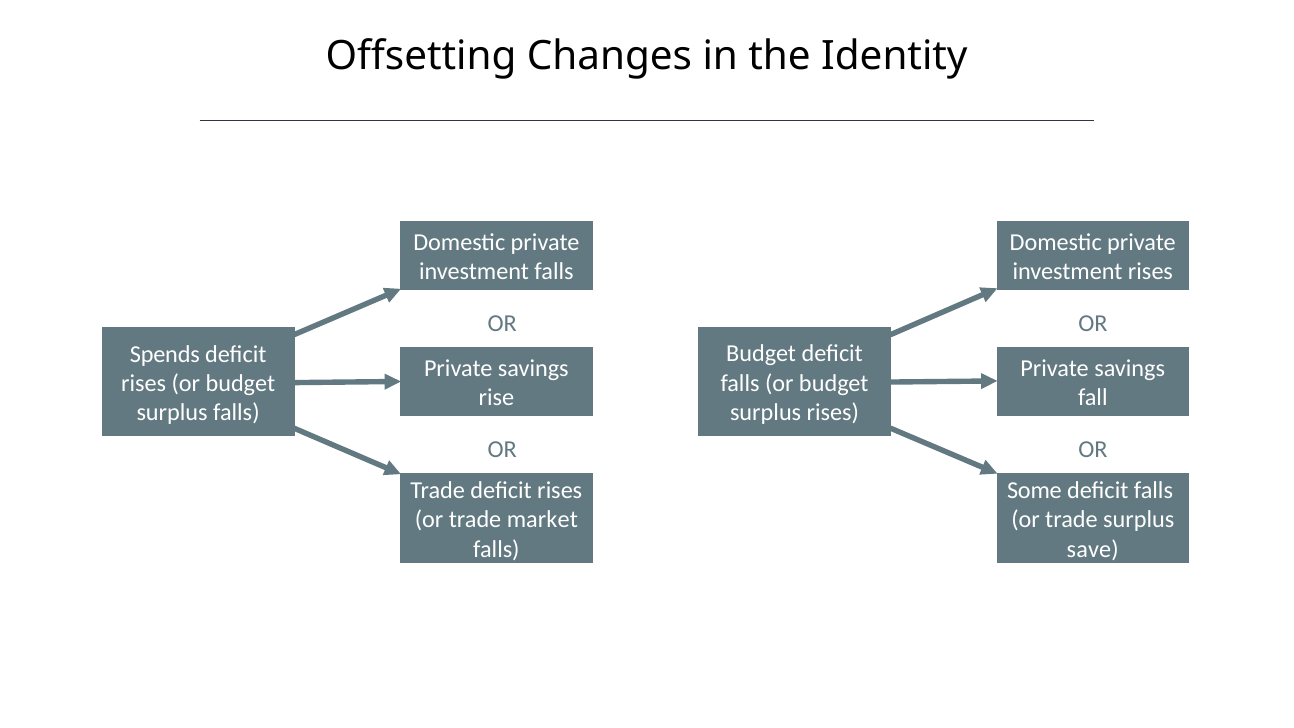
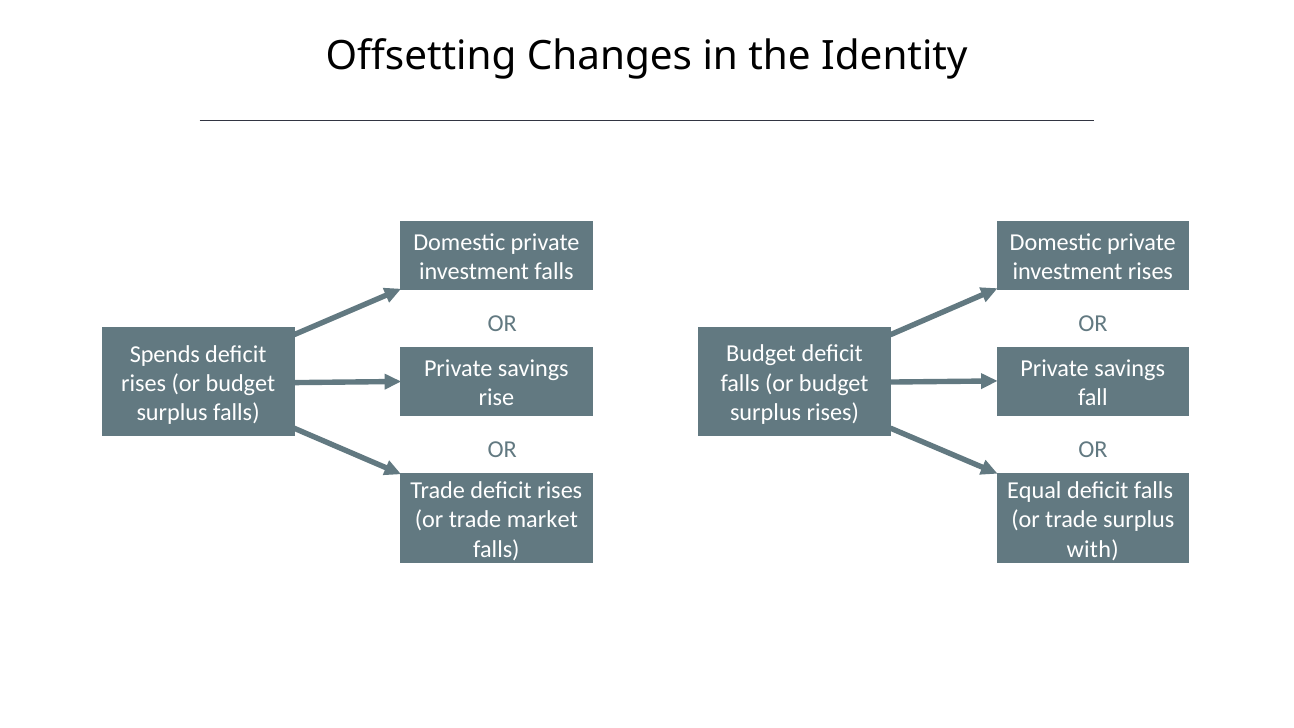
Some: Some -> Equal
save: save -> with
